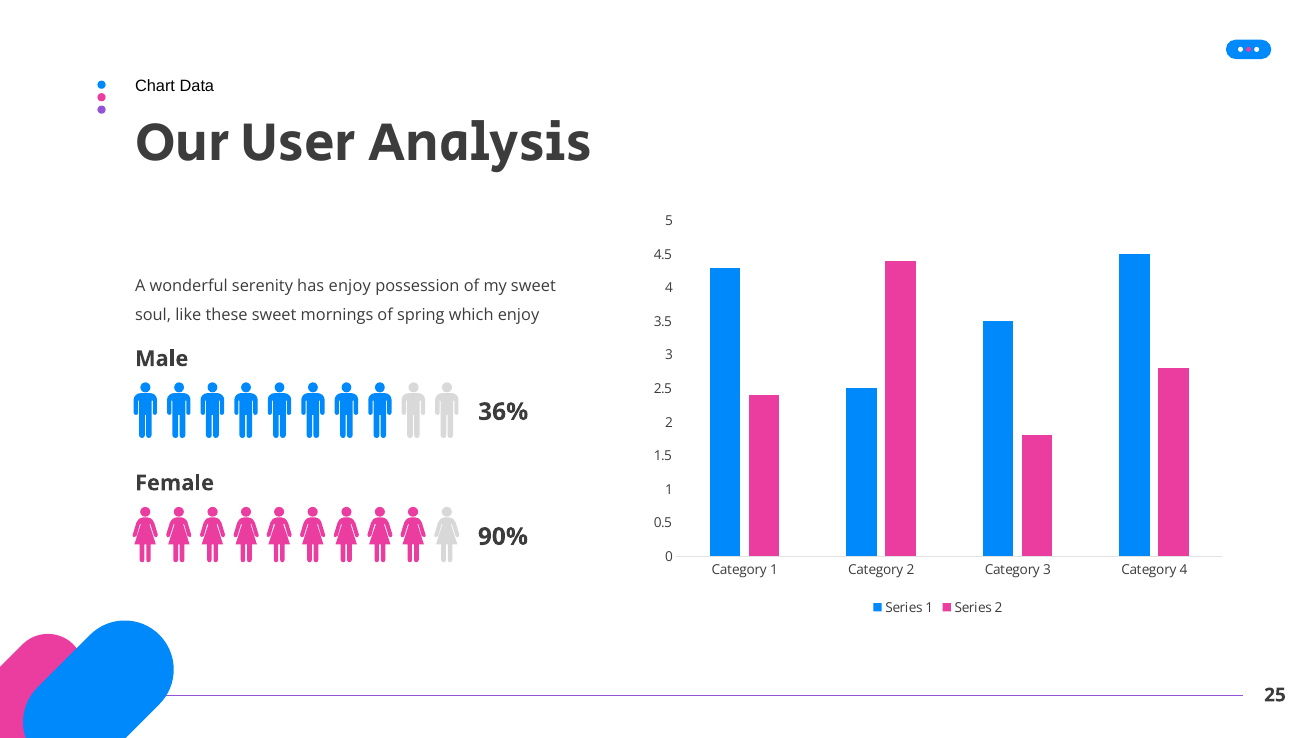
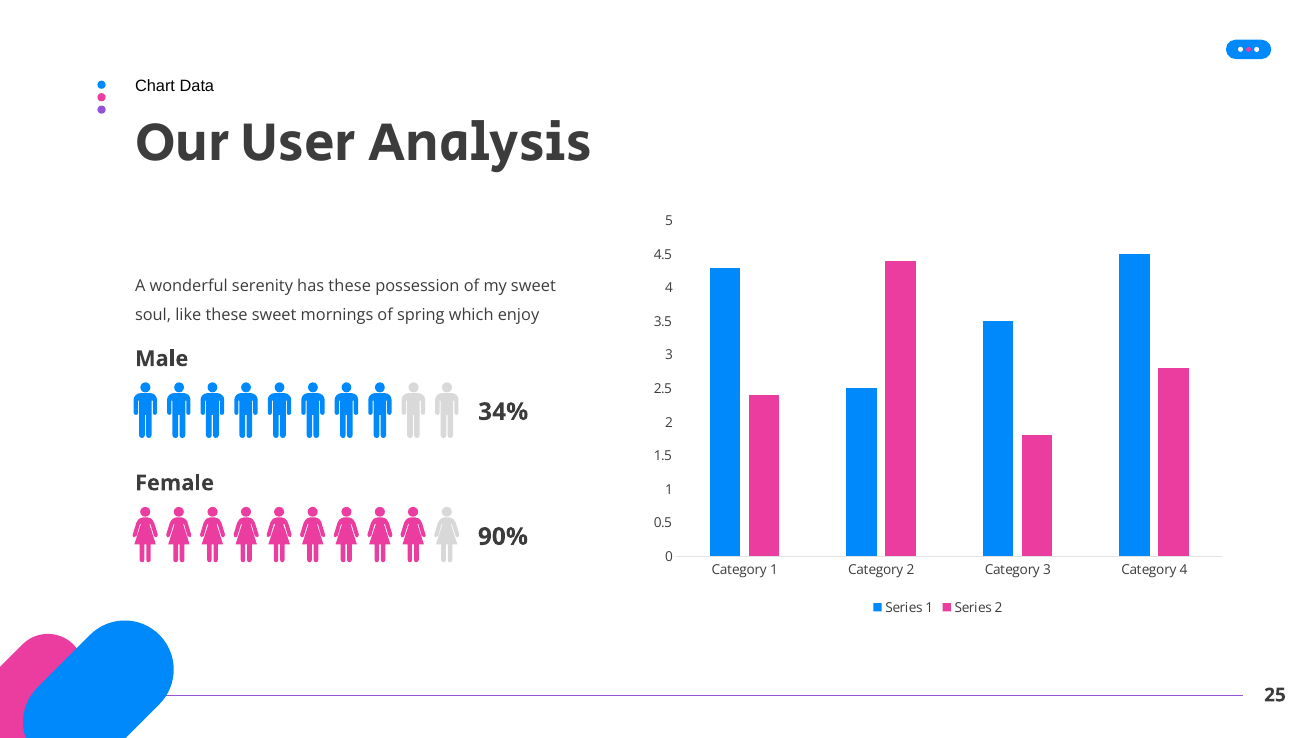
has enjoy: enjoy -> these
36%: 36% -> 34%
